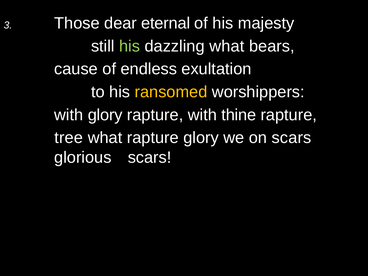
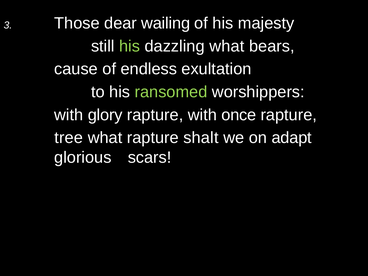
eternal: eternal -> wailing
ransomed colour: yellow -> light green
thine: thine -> once
rapture glory: glory -> shalt
on scars: scars -> adapt
